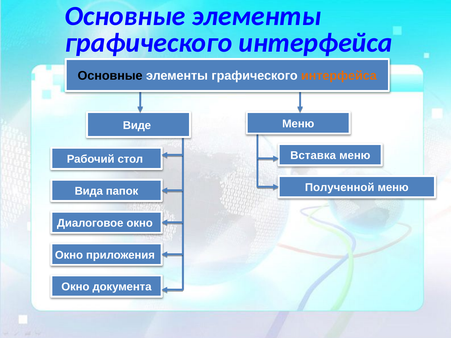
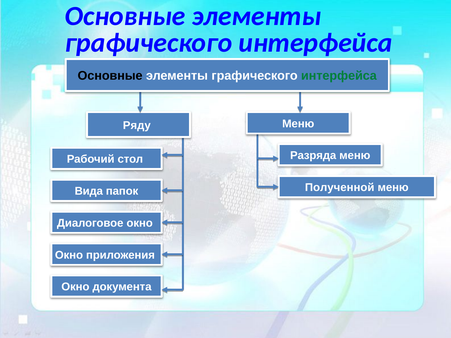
интерфейса at (339, 76) colour: orange -> green
Виде: Виде -> Ряду
Вставка: Вставка -> Разряда
